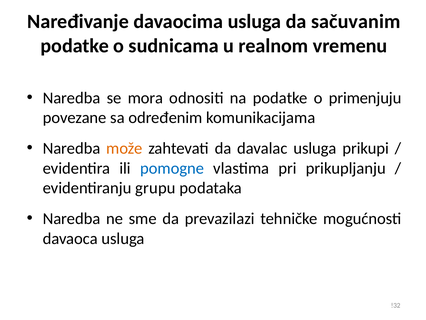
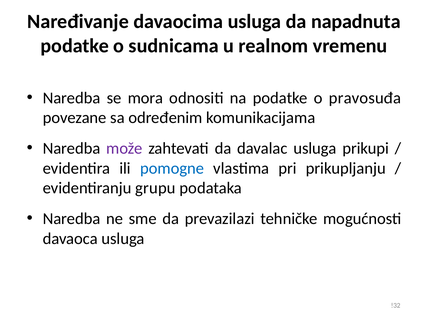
sačuvanim: sačuvanim -> napadnuta
primenjuju: primenjuju -> pravosuđa
može colour: orange -> purple
